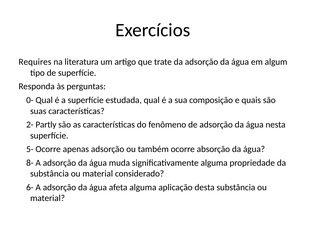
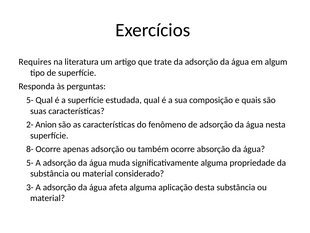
0- at (30, 100): 0- -> 5-
Partly: Partly -> Anion
5-: 5- -> 8-
8- at (30, 162): 8- -> 5-
6-: 6- -> 3-
